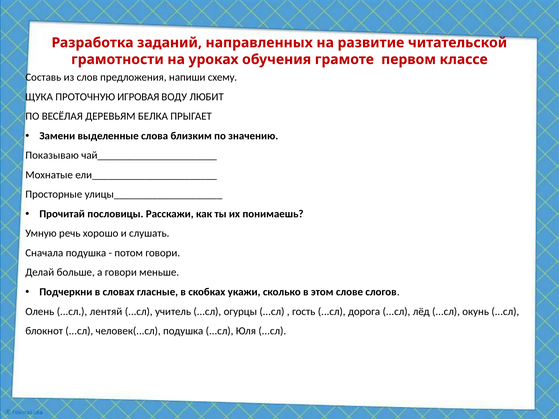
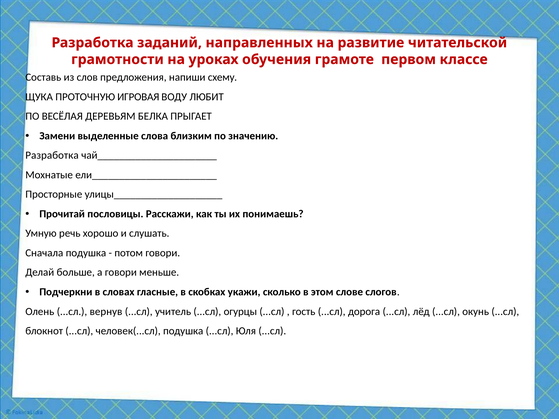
Показываю at (52, 155): Показываю -> Разработка
лентяй: лентяй -> вернув
